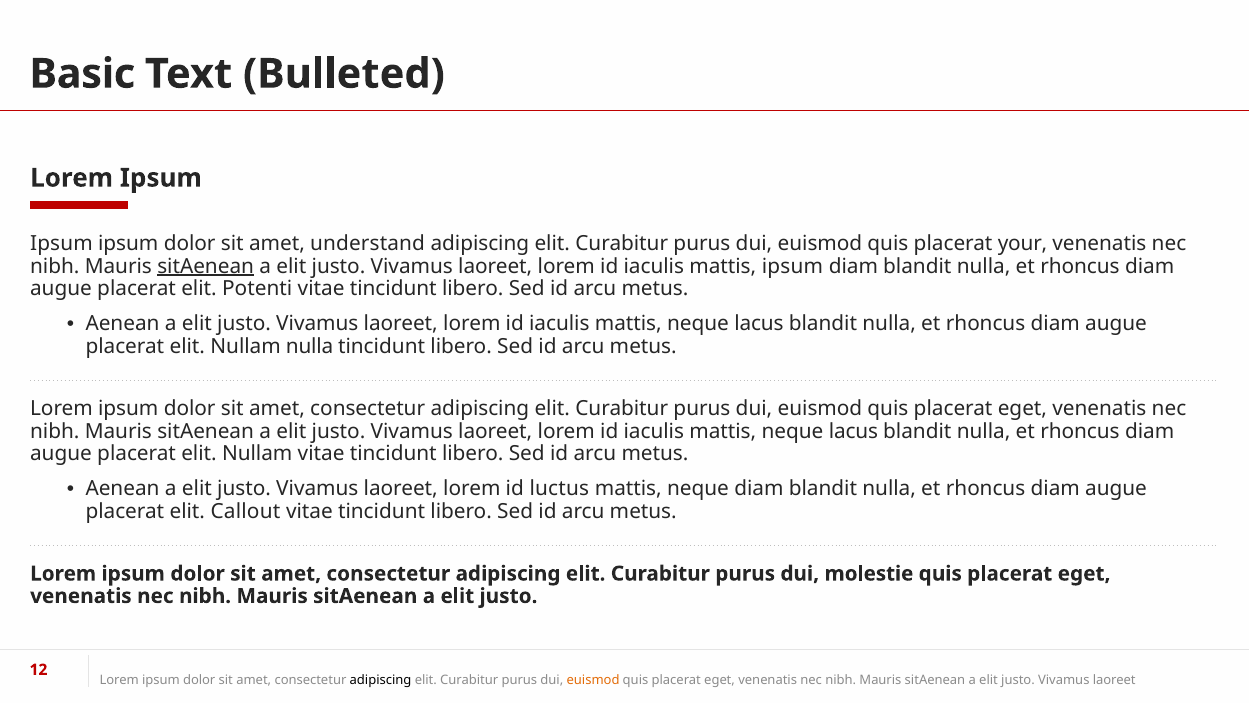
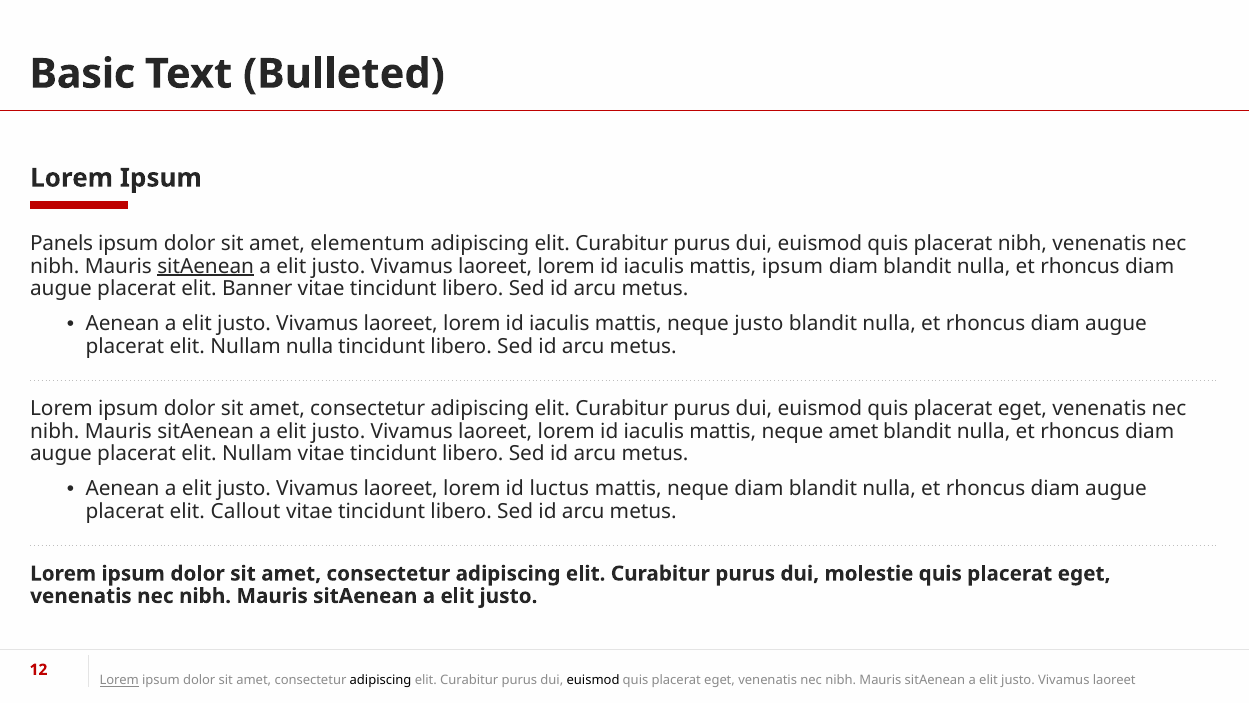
Ipsum at (61, 244): Ipsum -> Panels
understand: understand -> elementum
placerat your: your -> nibh
Potenti: Potenti -> Banner
lacus at (759, 324): lacus -> justo
lacus at (853, 431): lacus -> amet
Lorem at (119, 680) underline: none -> present
euismod at (593, 680) colour: orange -> black
